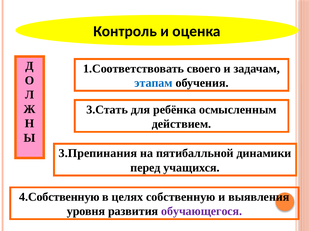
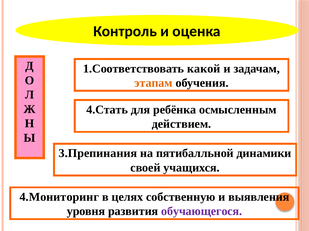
своего: своего -> какой
этапам colour: blue -> orange
3.Стать: 3.Стать -> 4.Стать
перед: перед -> своей
4.Собственную: 4.Собственную -> 4.Мониторинг
